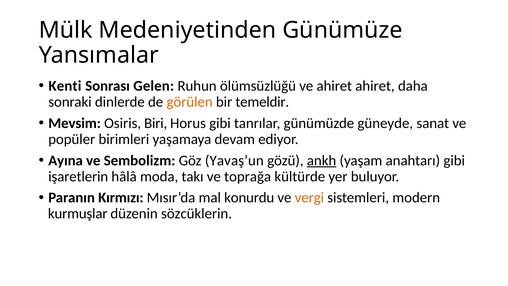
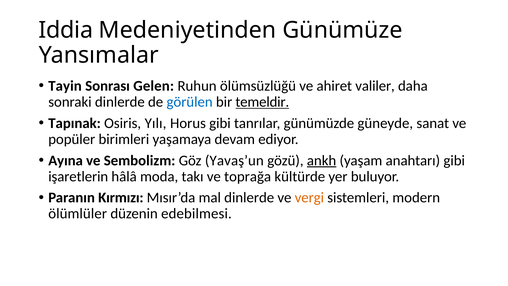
Mülk: Mülk -> Iddia
Kenti: Kenti -> Tayin
ahiret ahiret: ahiret -> valiler
görülen colour: orange -> blue
temeldir underline: none -> present
Mevsim: Mevsim -> Tapınak
Biri: Biri -> Yılı
mal konurdu: konurdu -> dinlerde
kurmuşlar: kurmuşlar -> ölümlüler
sözcüklerin: sözcüklerin -> edebilmesi
